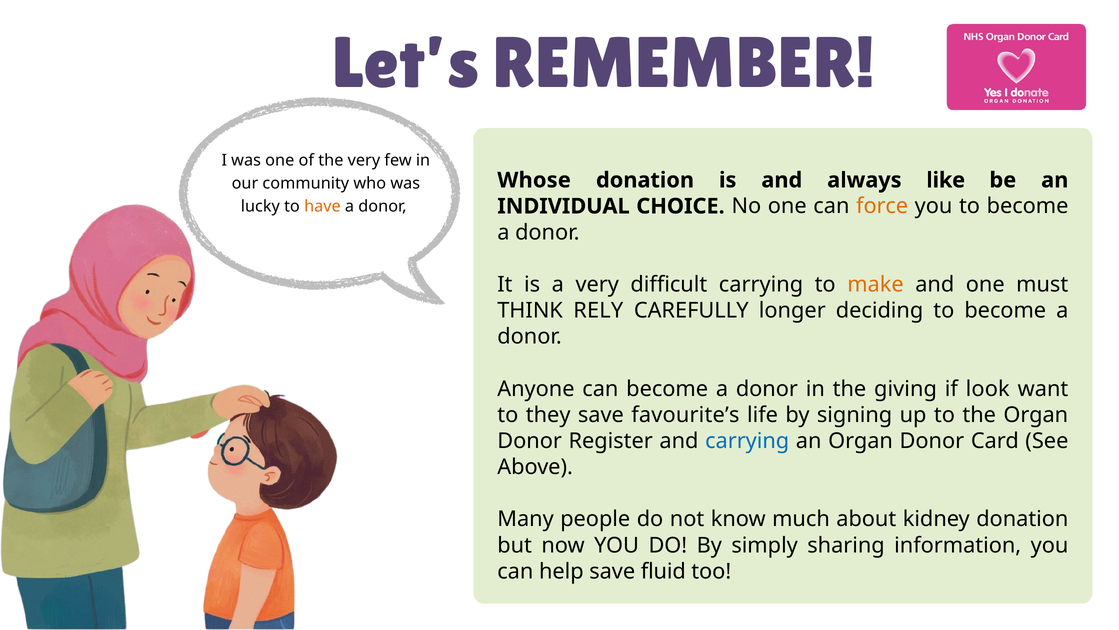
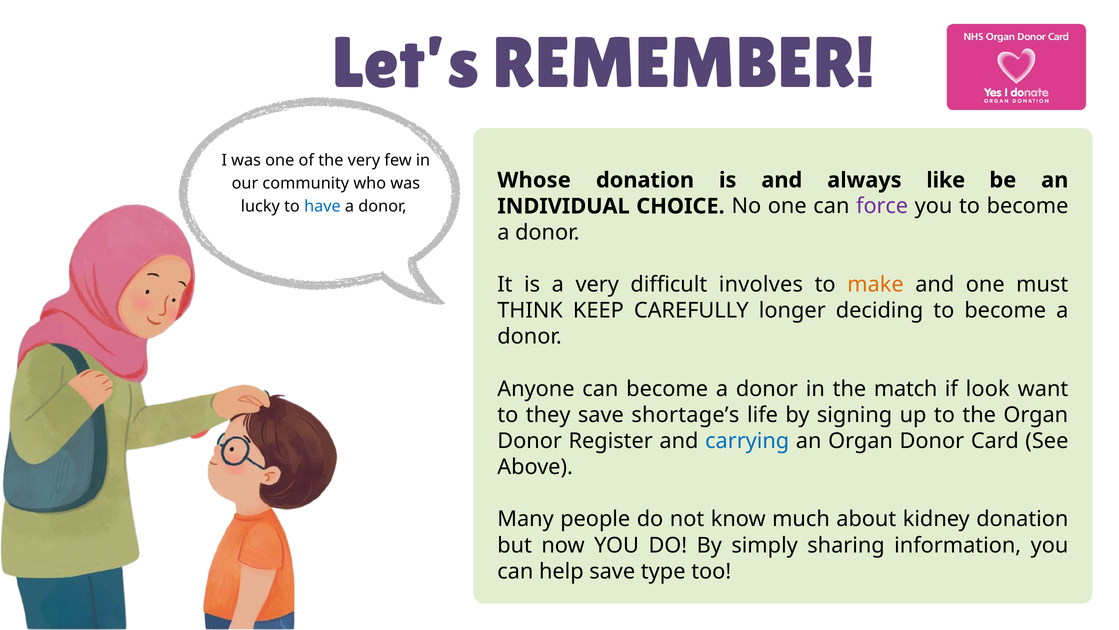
have colour: orange -> blue
force colour: orange -> purple
difficult carrying: carrying -> involves
RELY: RELY -> KEEP
giving: giving -> match
favourite’s: favourite’s -> shortage’s
fluid: fluid -> type
